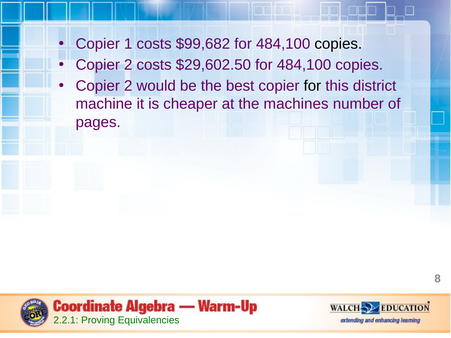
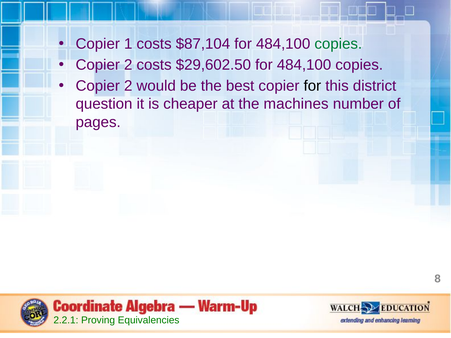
$99,682: $99,682 -> $87,104
copies at (338, 44) colour: black -> green
machine: machine -> question
